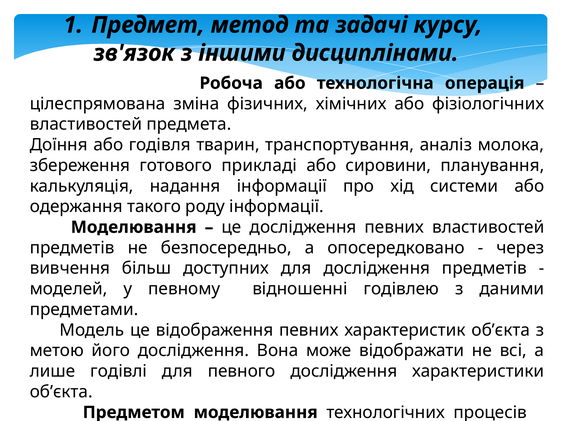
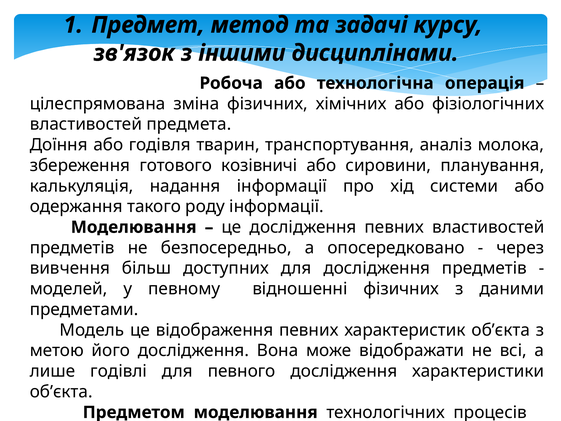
прикладі: прикладі -> козівничі
відношенні годівлею: годівлею -> фізичних
